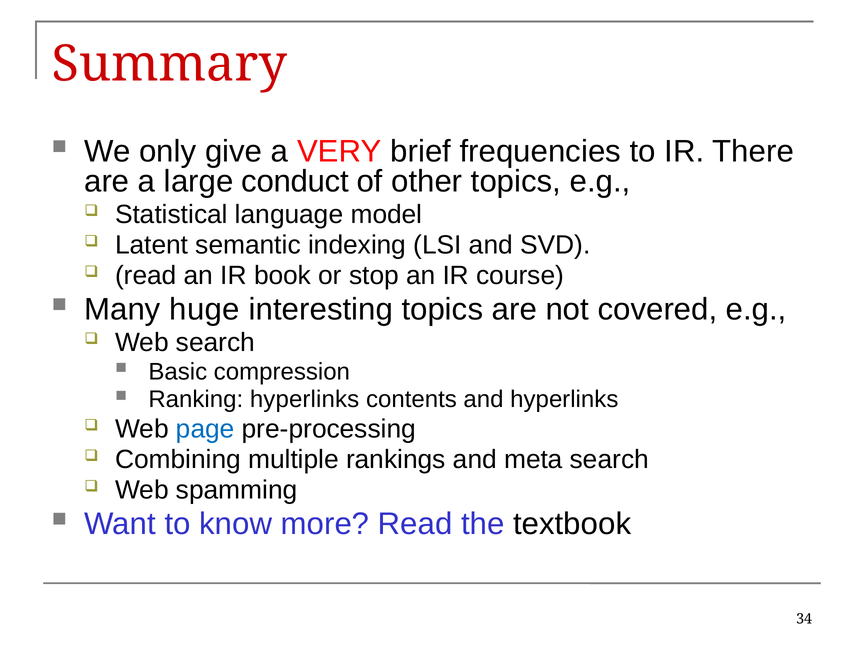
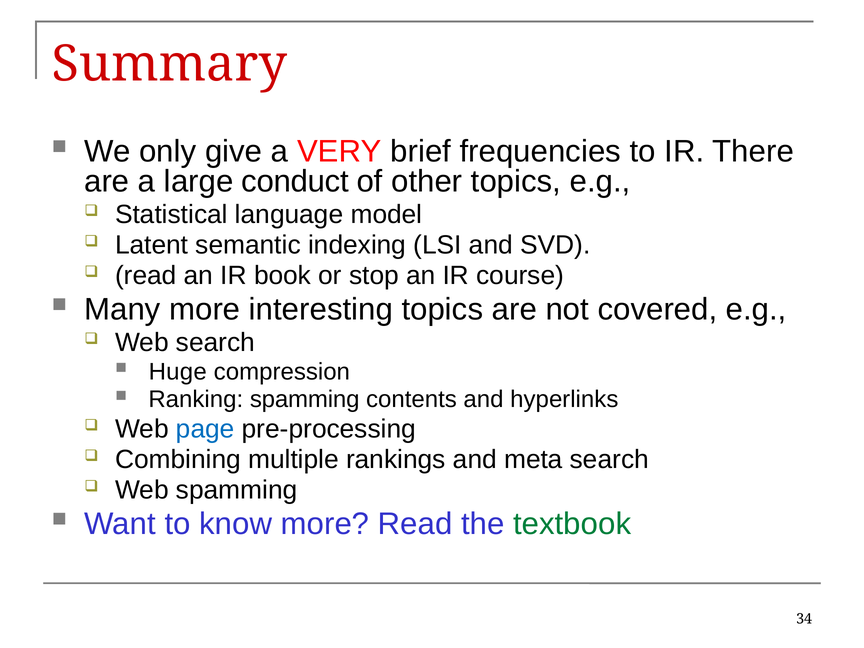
Many huge: huge -> more
Basic: Basic -> Huge
Ranking hyperlinks: hyperlinks -> spamming
textbook colour: black -> green
